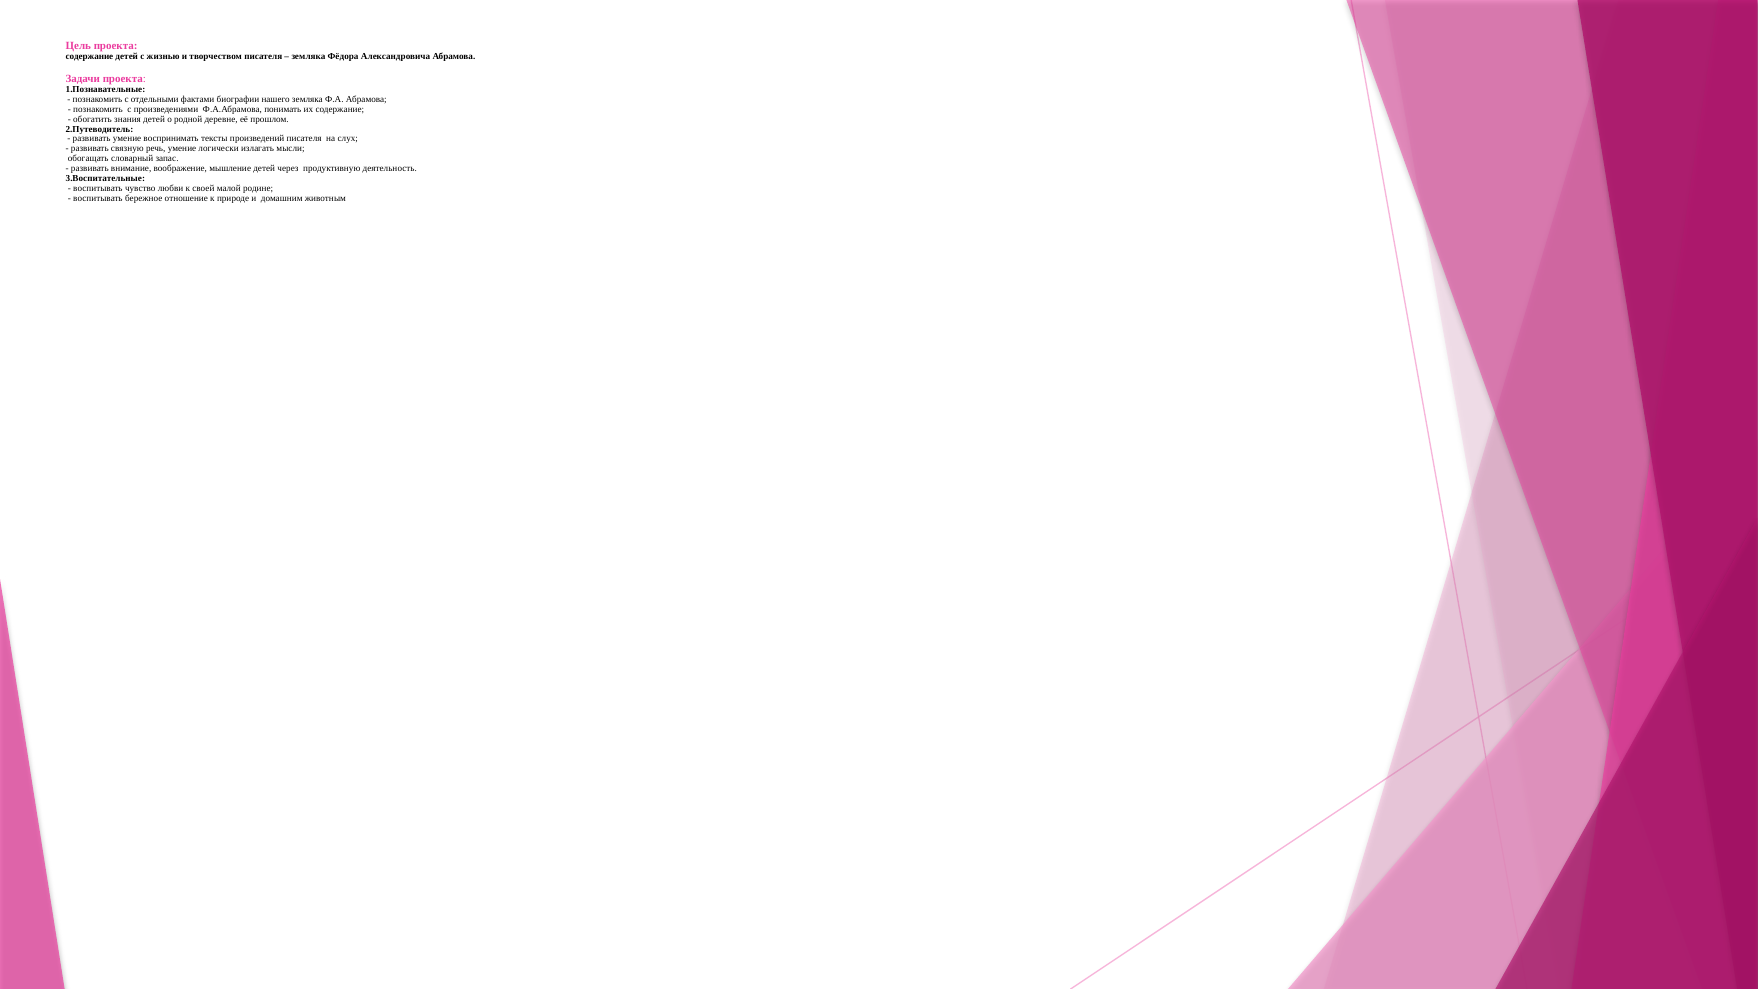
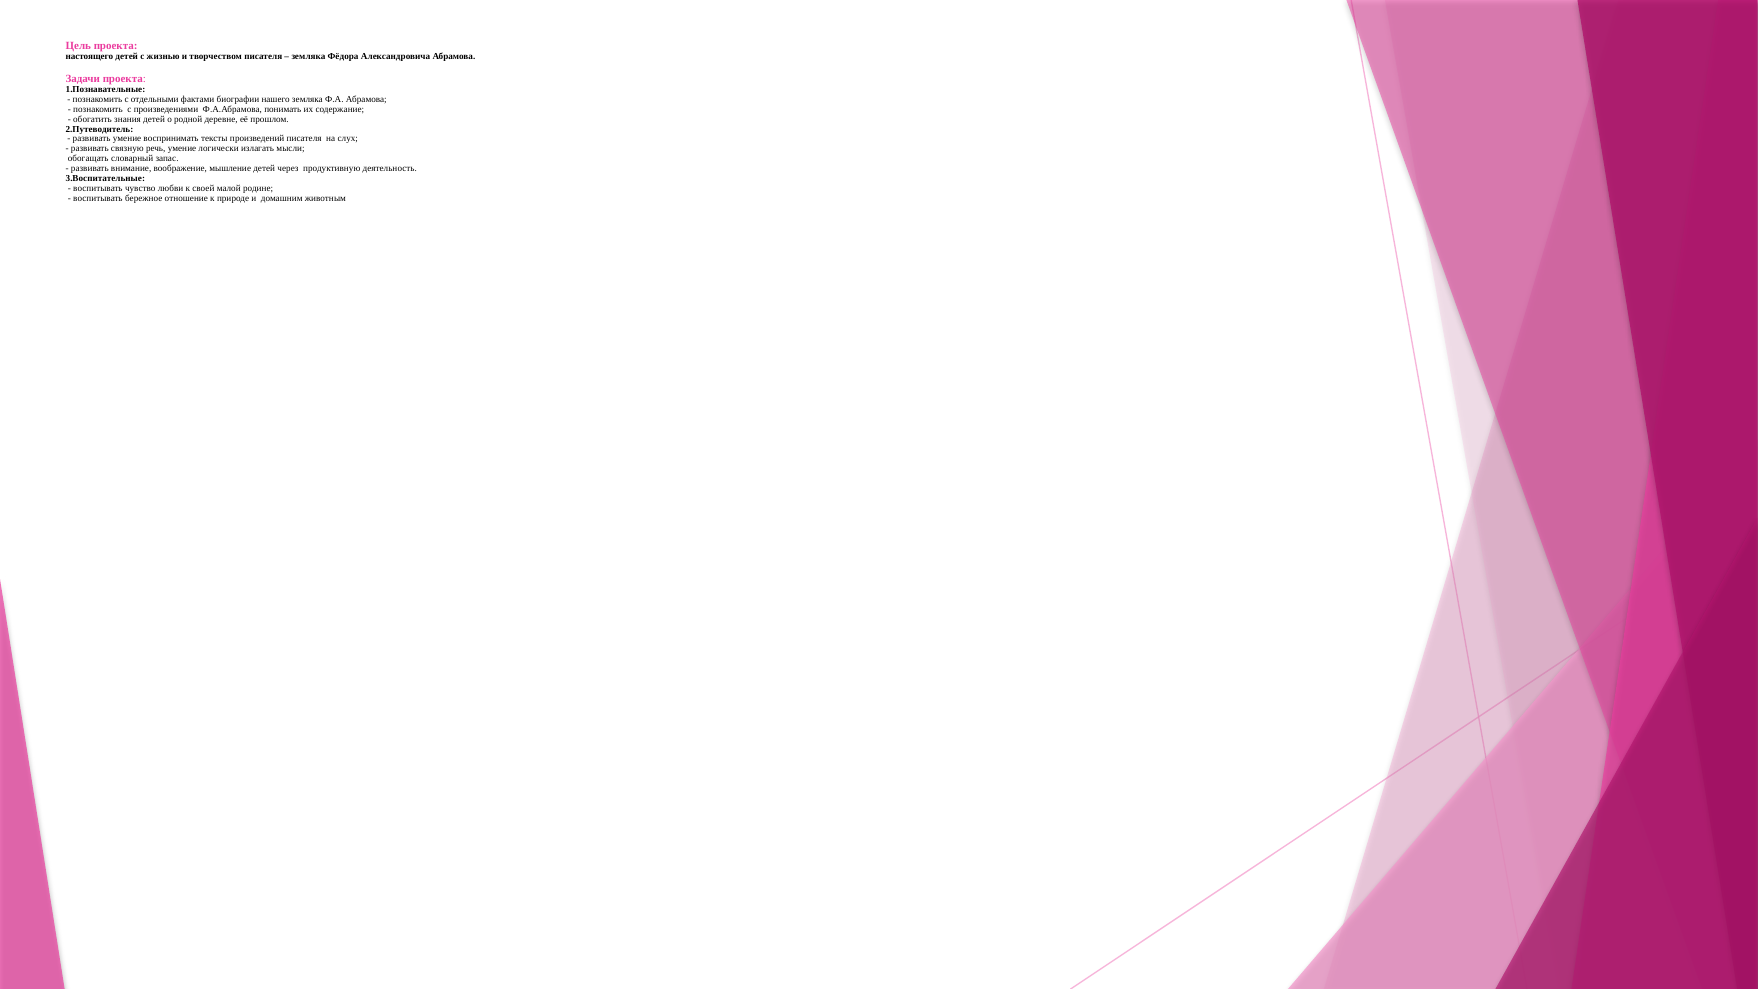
содержание at (89, 56): содержание -> настоящего
